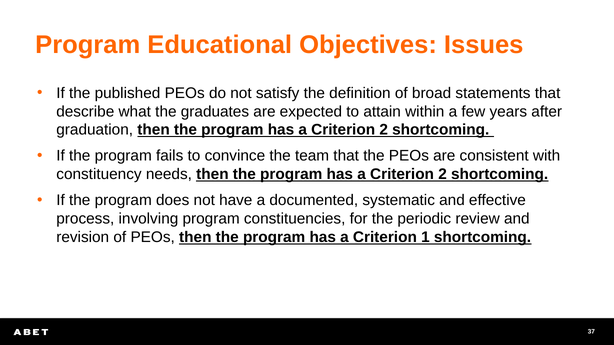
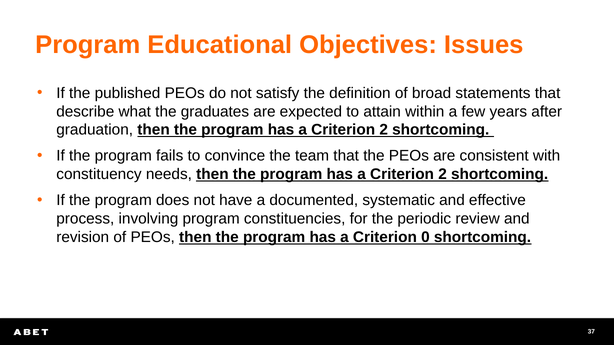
1: 1 -> 0
